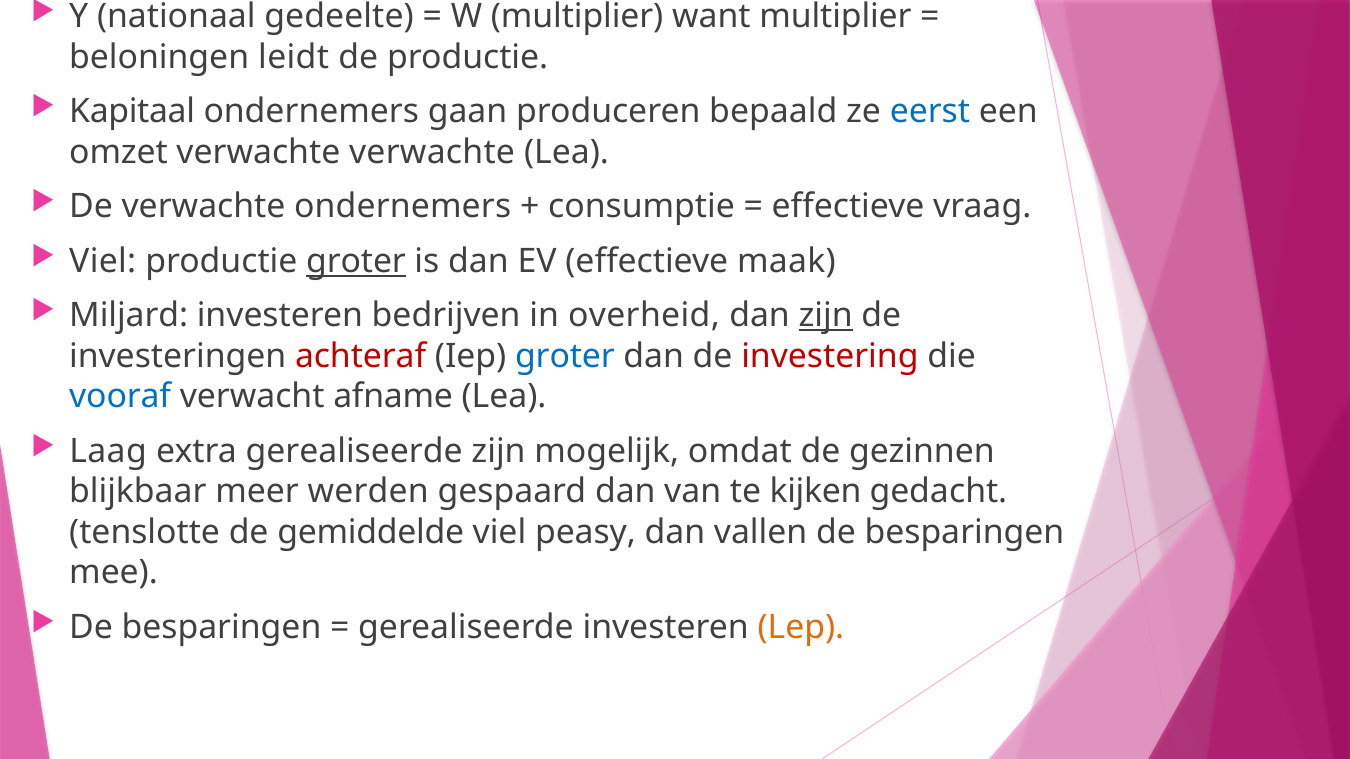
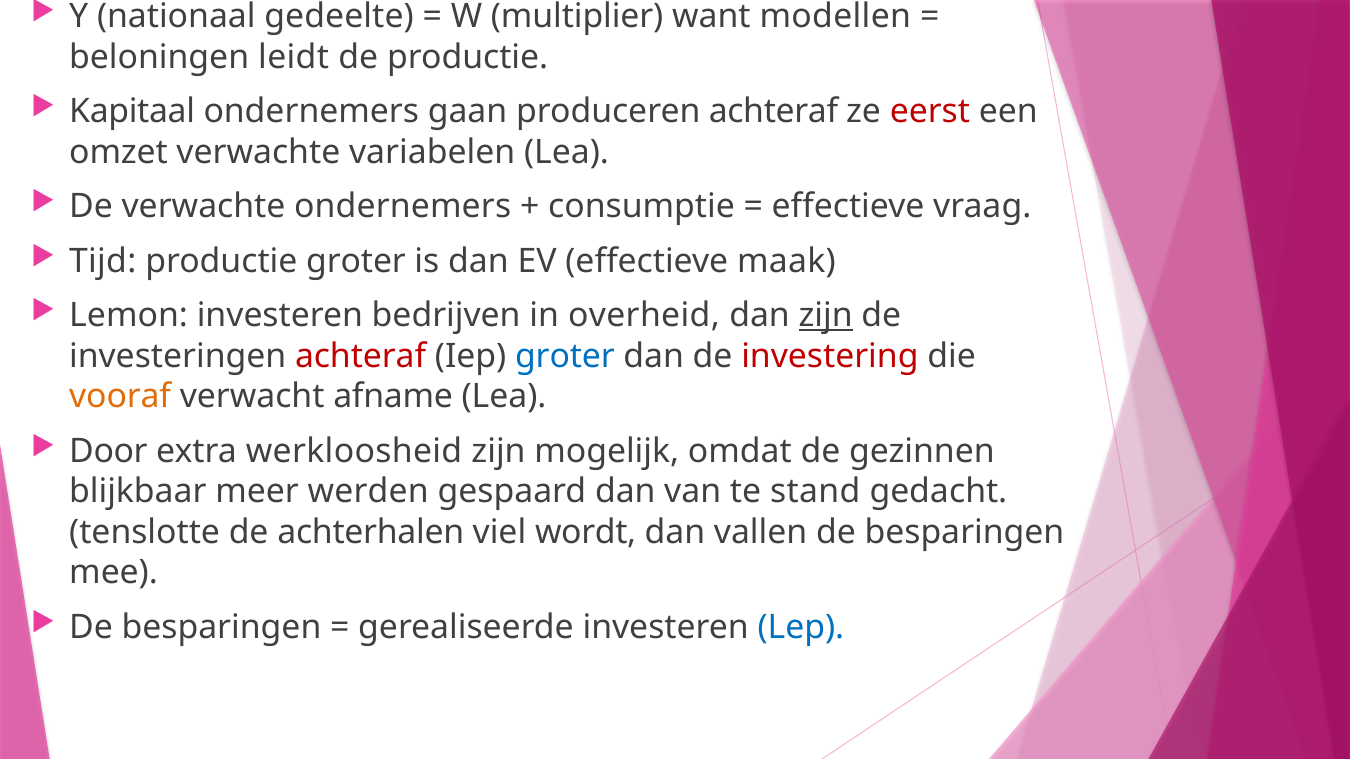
want multiplier: multiplier -> modellen
produceren bepaald: bepaald -> achteraf
eerst colour: blue -> red
verwachte verwachte: verwachte -> variabelen
Viel at (103, 261): Viel -> Tijd
groter at (356, 261) underline: present -> none
Miljard: Miljard -> Lemon
vooraf colour: blue -> orange
Laag: Laag -> Door
extra gerealiseerde: gerealiseerde -> werkloosheid
kijken: kijken -> stand
gemiddelde: gemiddelde -> achterhalen
peasy: peasy -> wordt
Lep colour: orange -> blue
